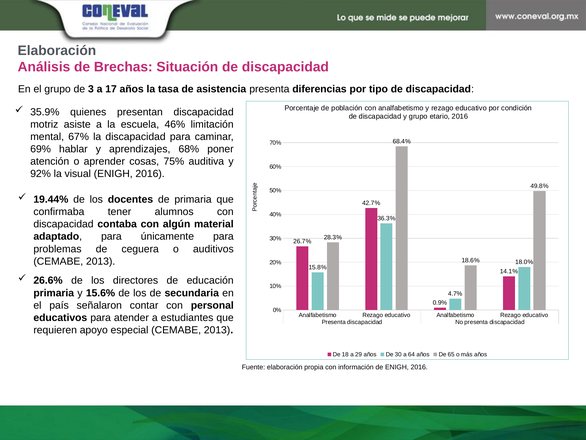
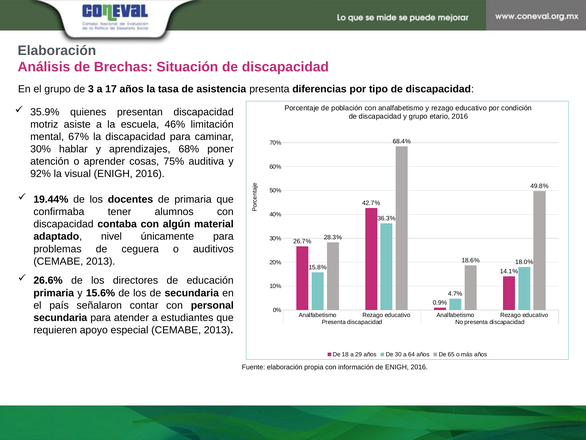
69% at (41, 149): 69% -> 30%
adaptado para: para -> nivel
educativos at (60, 317): educativos -> secundaria
